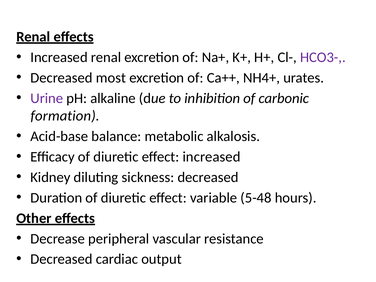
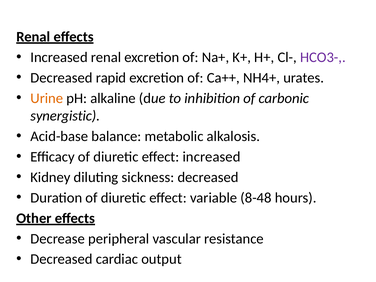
most: most -> rapid
Urine colour: purple -> orange
formation: formation -> synergistic
5-48: 5-48 -> 8-48
